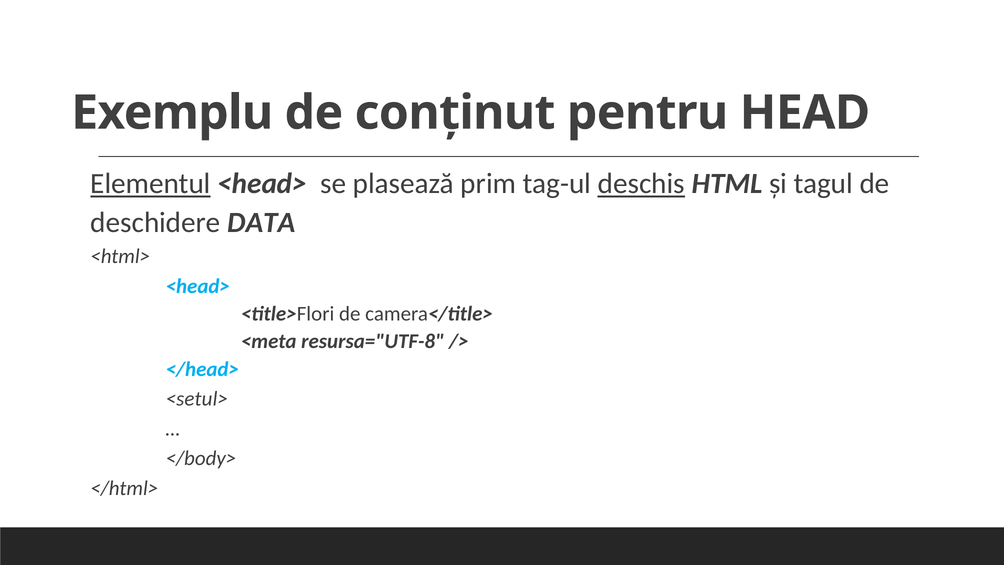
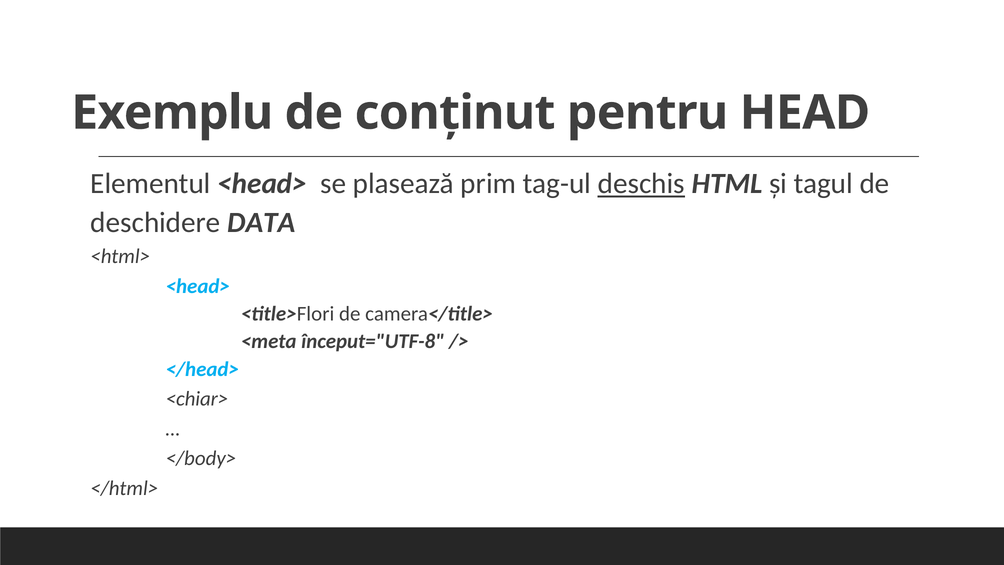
Elementul underline: present -> none
resursa="UTF-8: resursa="UTF-8 -> început="UTF-8
<setul>: <setul> -> <chiar>
